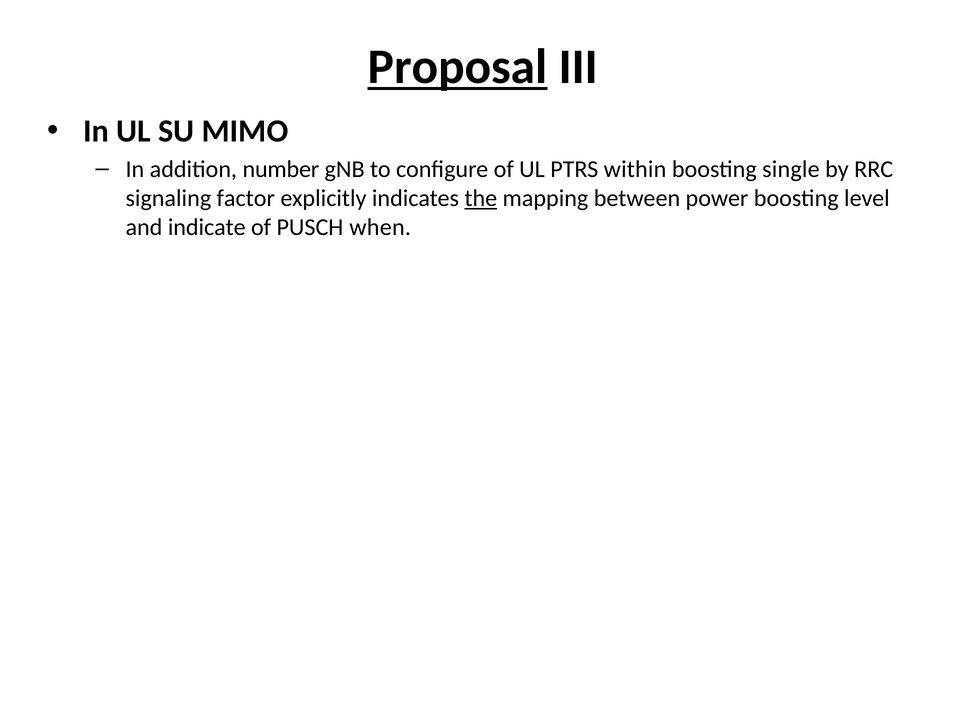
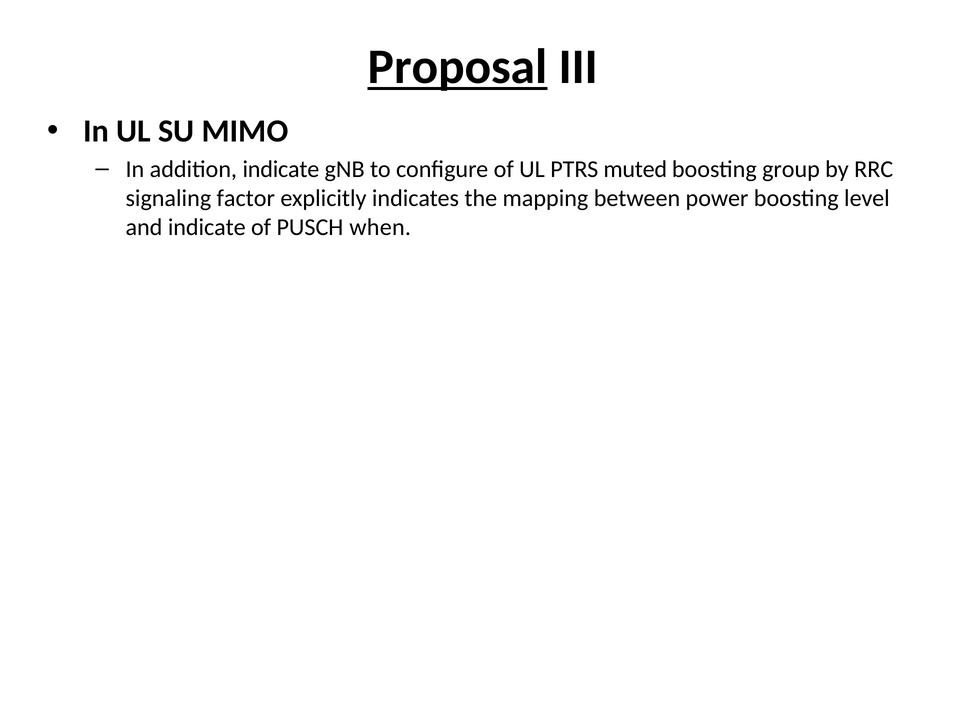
addition number: number -> indicate
within: within -> muted
single: single -> group
the underline: present -> none
